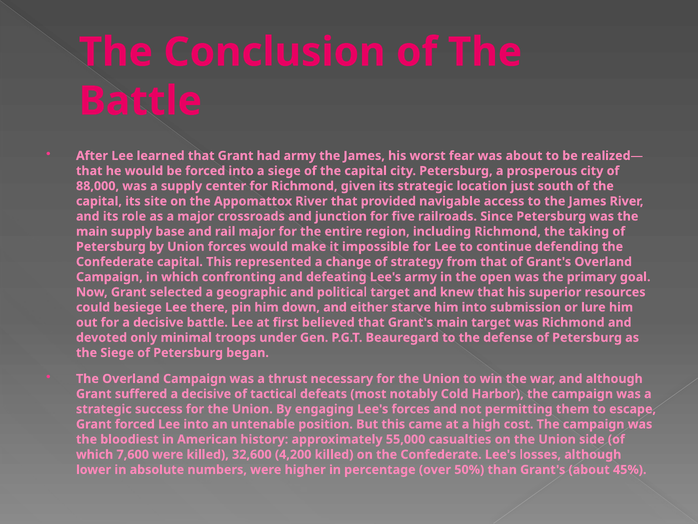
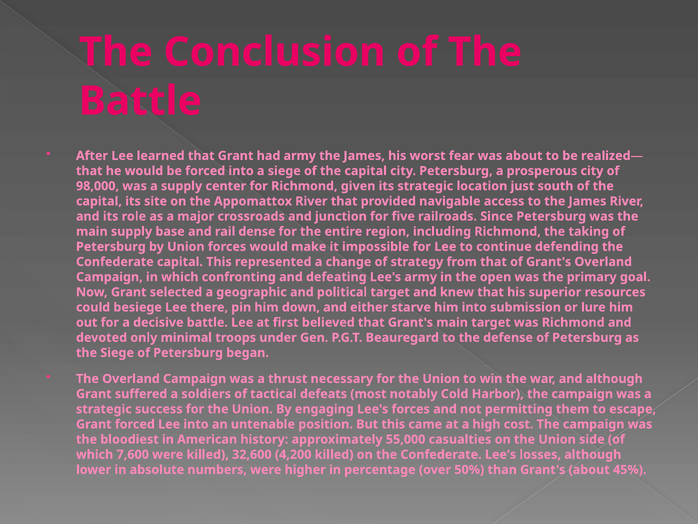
88,000: 88,000 -> 98,000
rail major: major -> dense
suffered a decisive: decisive -> soldiers
